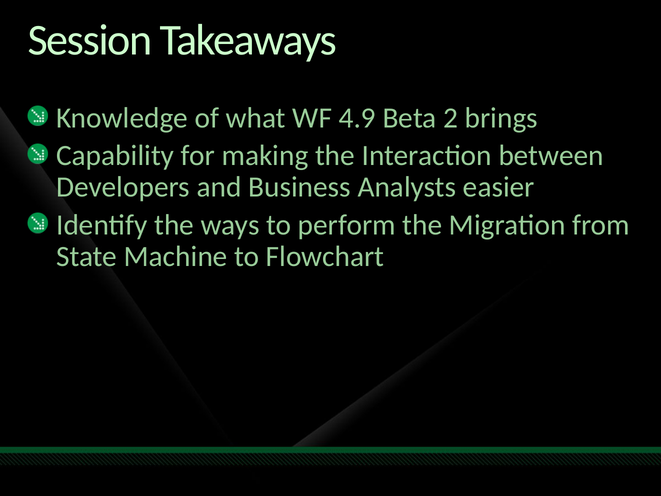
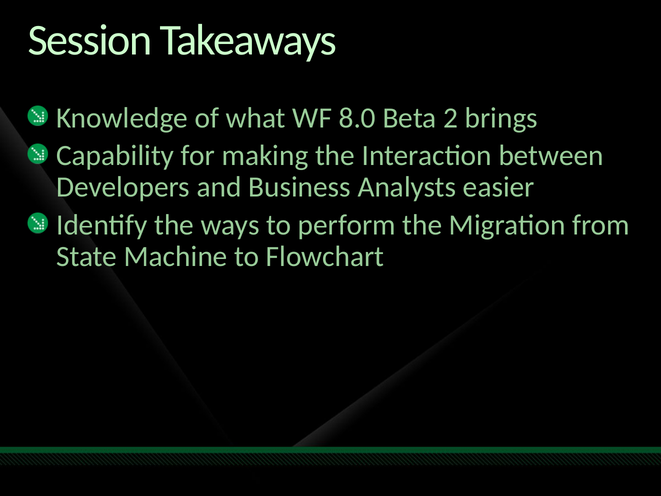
4.9: 4.9 -> 8.0
